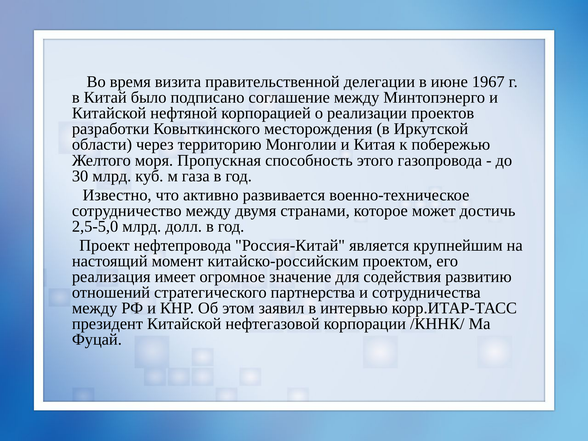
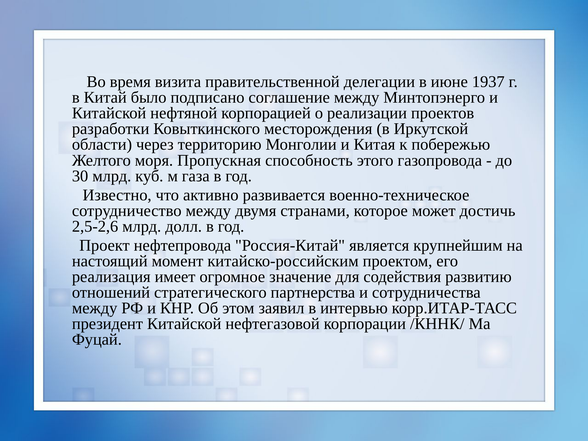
1967: 1967 -> 1937
2,5-5,0: 2,5-5,0 -> 2,5-2,6
